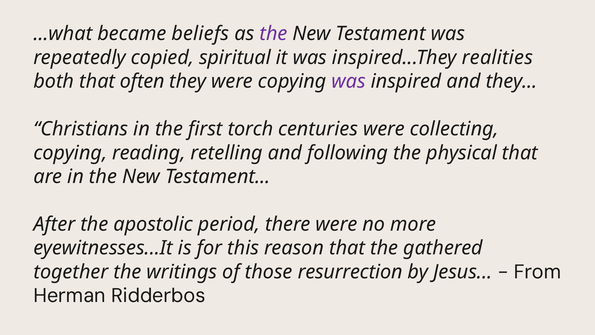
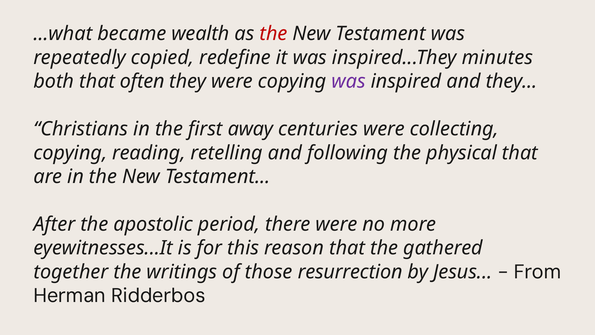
beliefs: beliefs -> wealth
the at (273, 34) colour: purple -> red
spiritual: spiritual -> redefine
realities: realities -> minutes
torch: torch -> away
